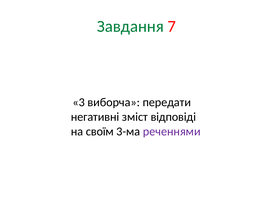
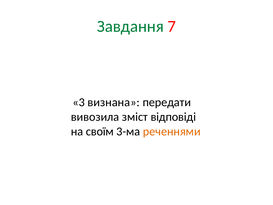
виборча: виборча -> визнана
негативні: негативні -> вивозила
реченнями colour: purple -> orange
